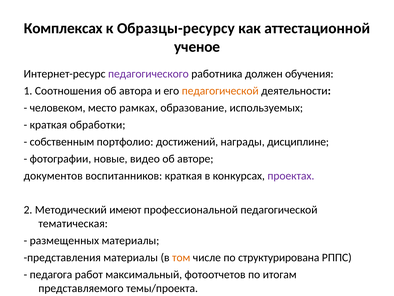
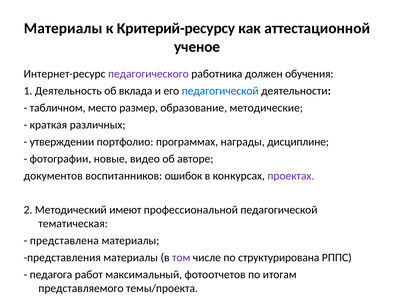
Комплексах at (63, 28): Комплексах -> Материалы
Образцы-ресурсу: Образцы-ресурсу -> Критерий-ресурсу
Соотношения: Соотношения -> Деятельность
автора: автора -> вклада
педагогической at (220, 91) colour: orange -> blue
человеком: человеком -> табличном
рамках: рамках -> размер
используемых: используемых -> методические
обработки: обработки -> различных
собственным: собственным -> утверждении
достижений: достижений -> программах
воспитанников краткая: краткая -> ошибок
размещенных: размещенных -> представлена
том colour: orange -> purple
